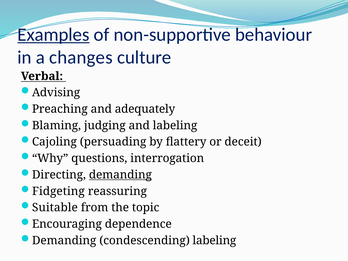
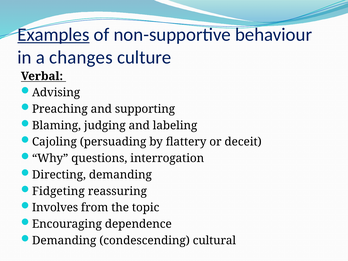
adequately: adequately -> supporting
demanding at (120, 175) underline: present -> none
Suitable: Suitable -> Involves
condescending labeling: labeling -> cultural
